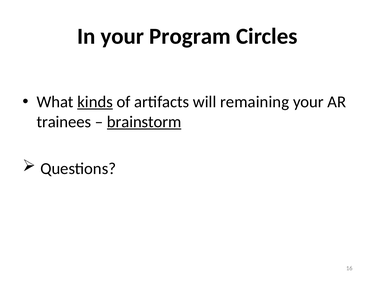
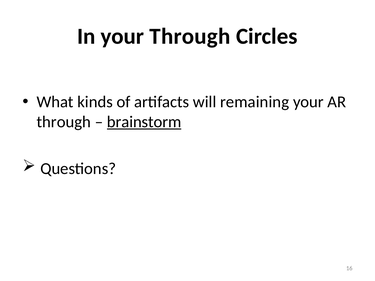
your Program: Program -> Through
kinds underline: present -> none
trainees at (64, 122): trainees -> through
